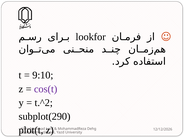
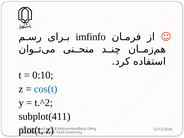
lookfor: lookfor -> imfinfo
9:10: 9:10 -> 0:10
cos(t colour: purple -> blue
subplot(290: subplot(290 -> subplot(411
